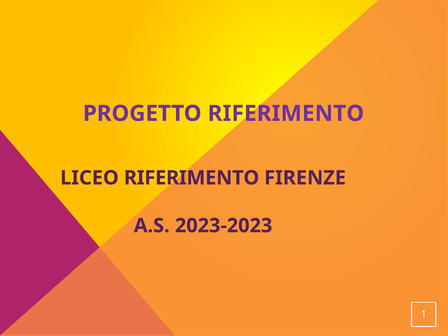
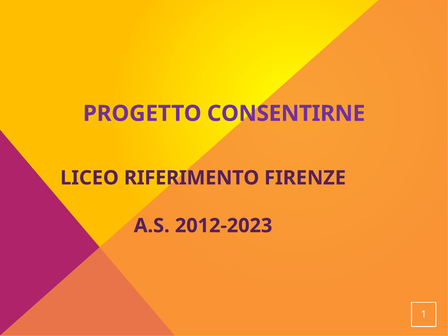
PROGETTO RIFERIMENTO: RIFERIMENTO -> CONSENTIRNE
2023-2023: 2023-2023 -> 2012-2023
